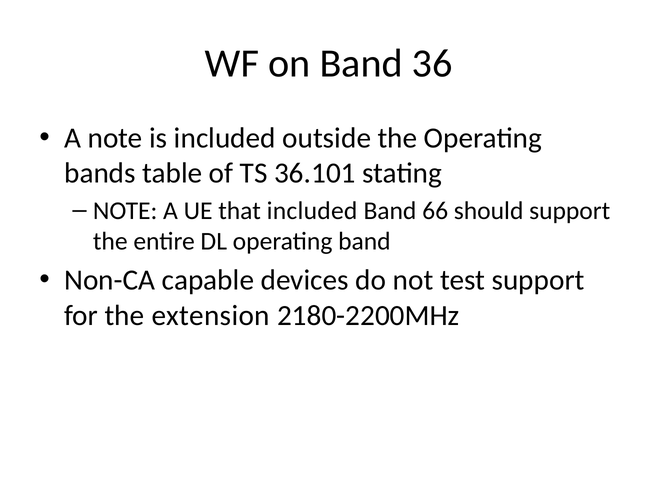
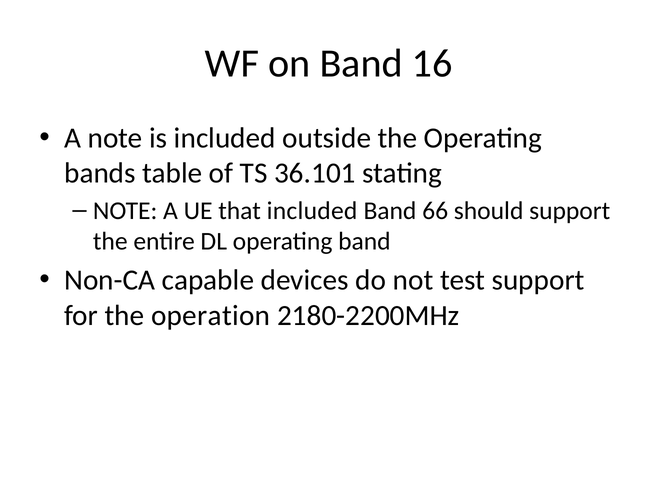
36: 36 -> 16
extension: extension -> operation
